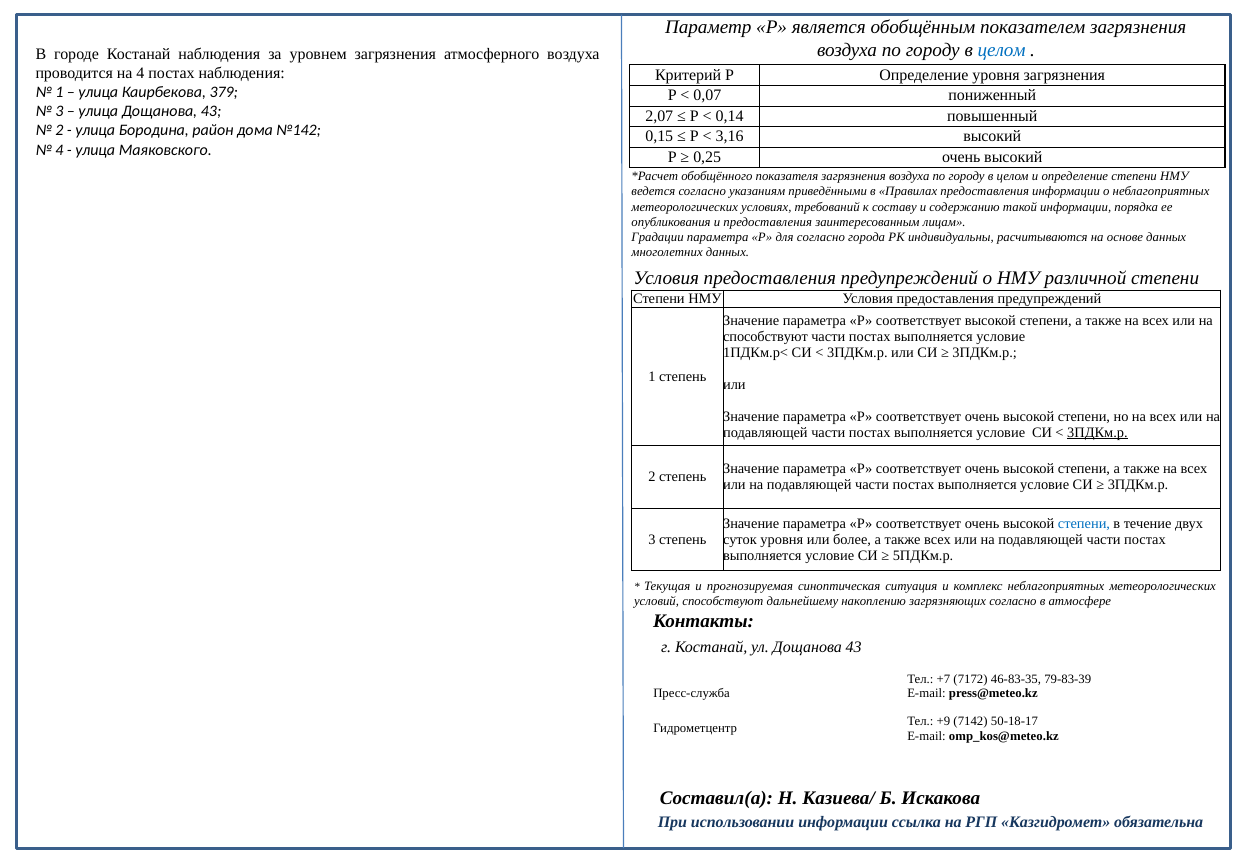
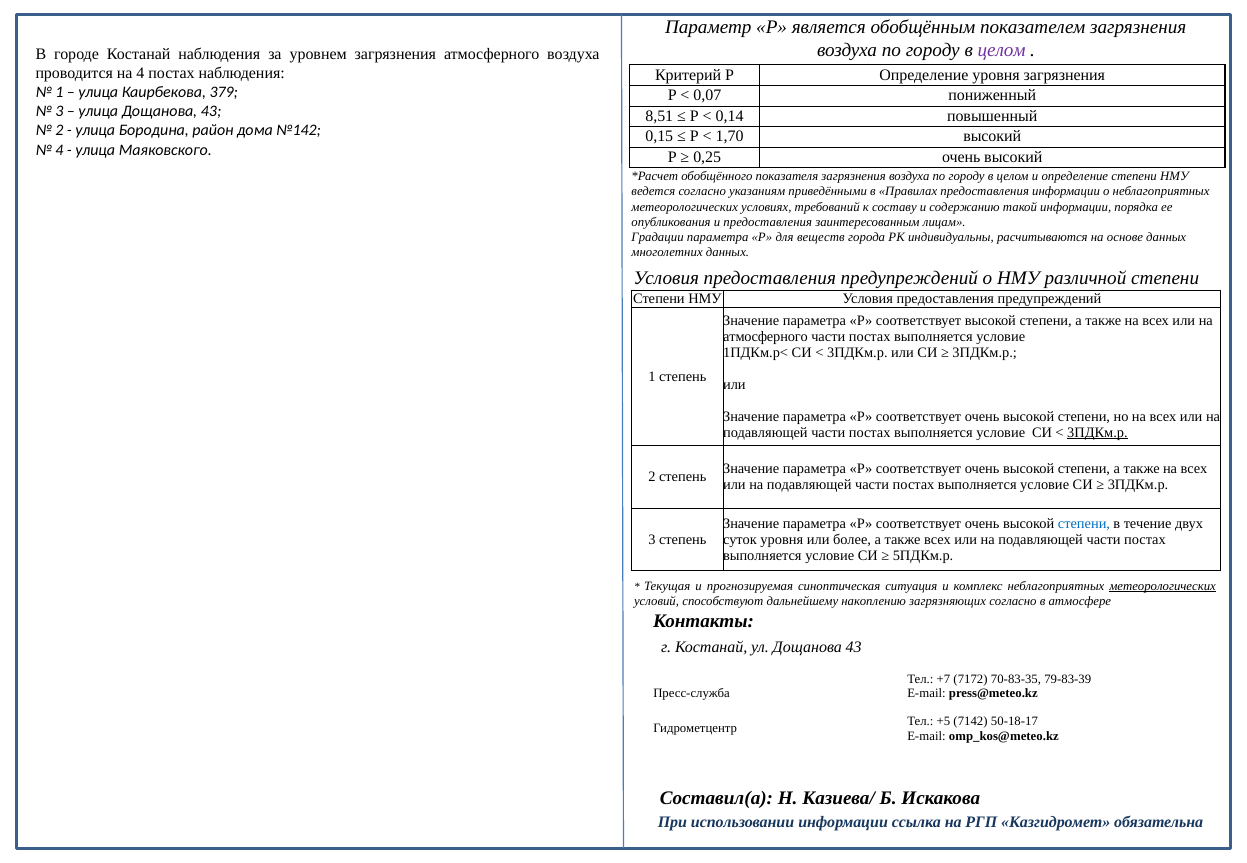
целом at (1002, 50) colour: blue -> purple
2,07: 2,07 -> 8,51
3,16: 3,16 -> 1,70
для согласно: согласно -> веществ
способствуют at (765, 337): способствуют -> атмосферного
метеорологических at (1163, 586) underline: none -> present
46-83-35: 46-83-35 -> 70-83-35
+9: +9 -> +5
